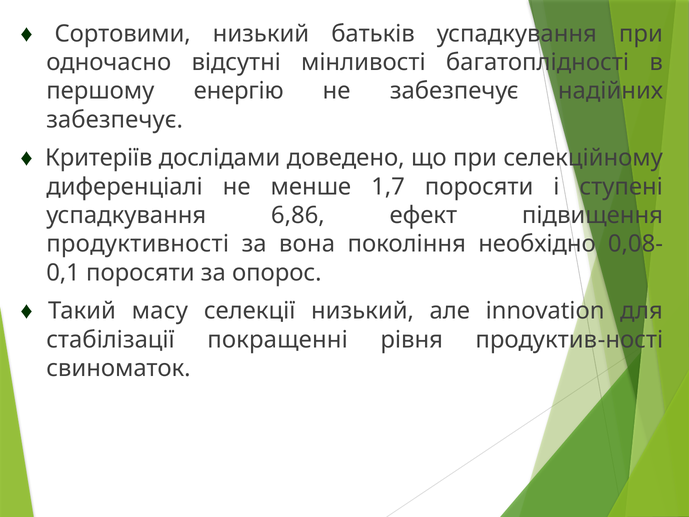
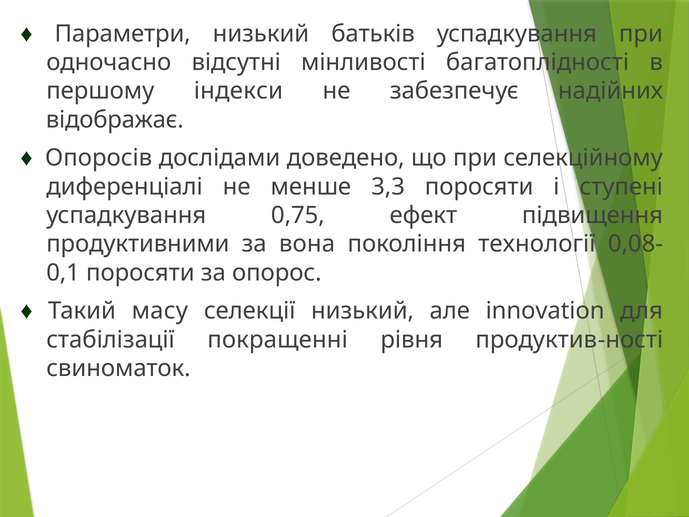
Сортовими: Сортовими -> Параметри
енергію: енергію -> індекси
забезпечує at (115, 120): забезпечує -> відображає
Критеріїв: Критеріїв -> Опоросів
1,7: 1,7 -> 3,3
6,86: 6,86 -> 0,75
продуктивності: продуктивності -> продуктивними
необхідно: необхідно -> технології
